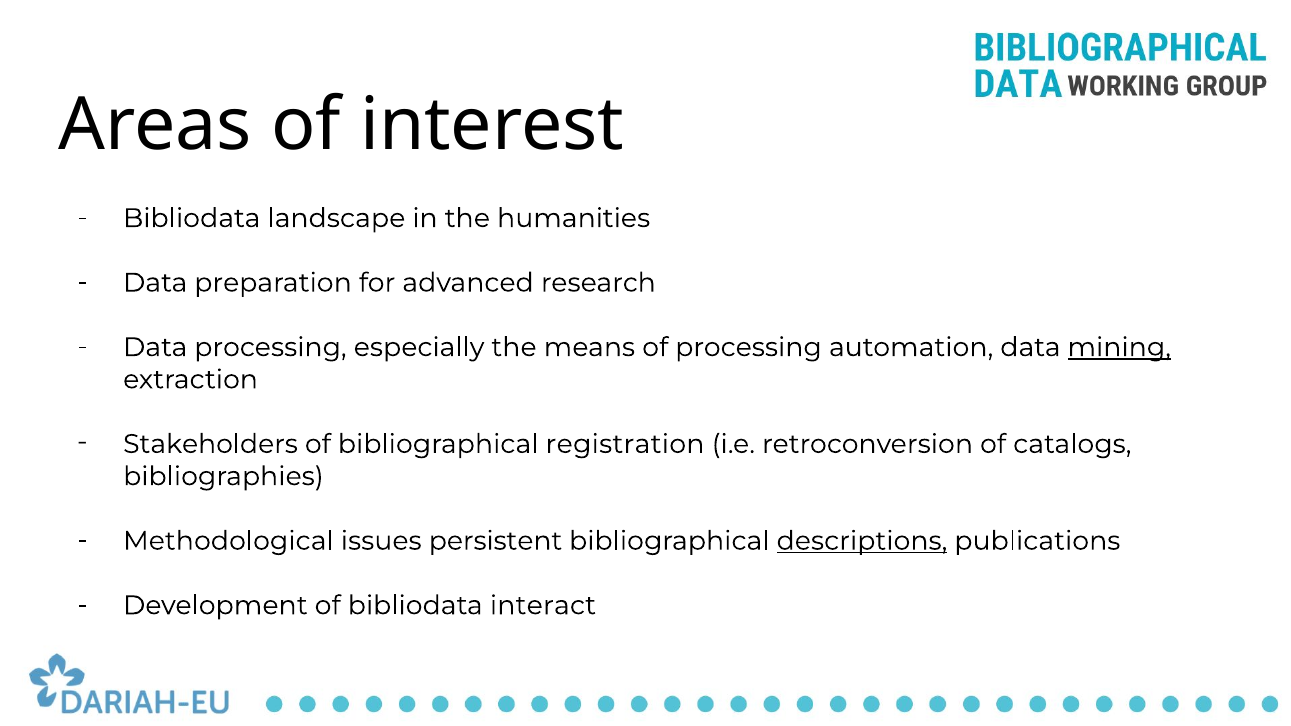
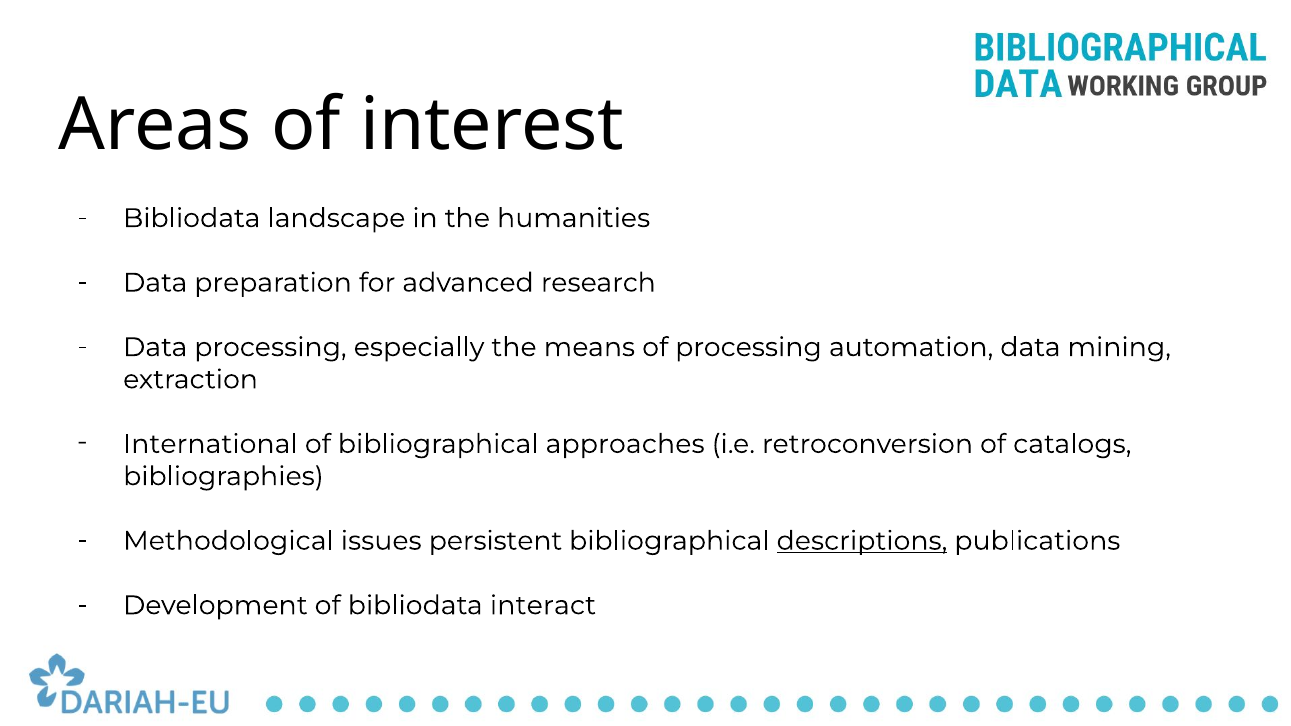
mining underline: present -> none
Stakeholders: Stakeholders -> International
registration: registration -> approaches
